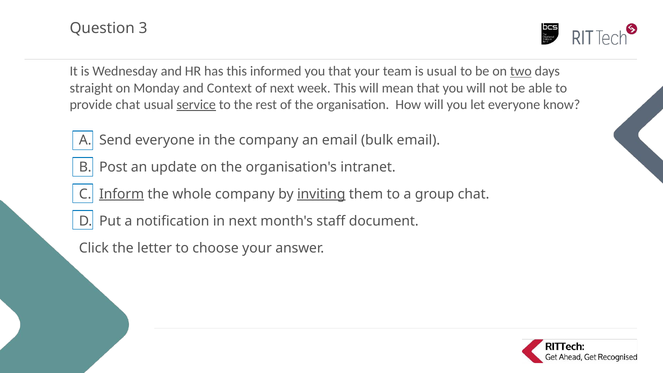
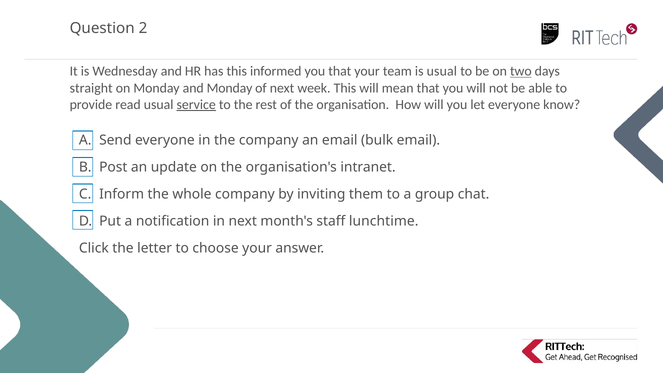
3: 3 -> 2
and Context: Context -> Monday
provide chat: chat -> read
Inform underline: present -> none
inviting underline: present -> none
document: document -> lunchtime
